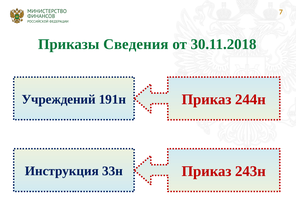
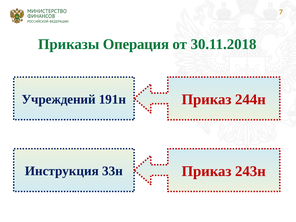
Сведения: Сведения -> Операция
